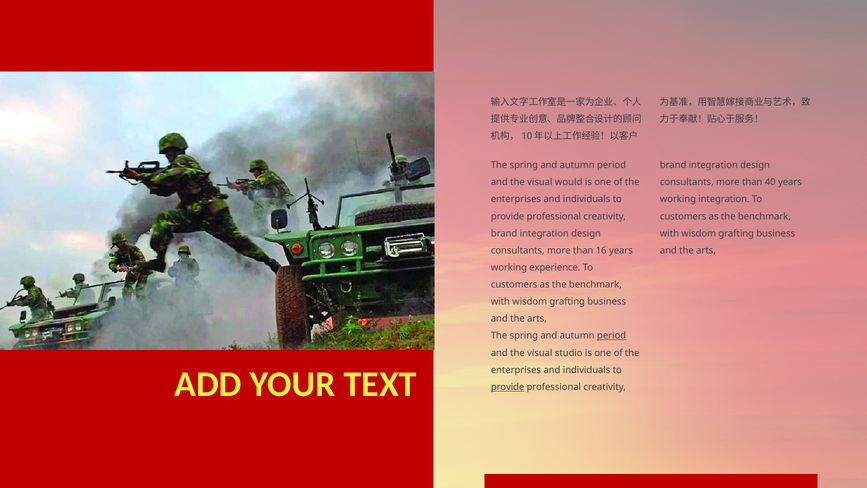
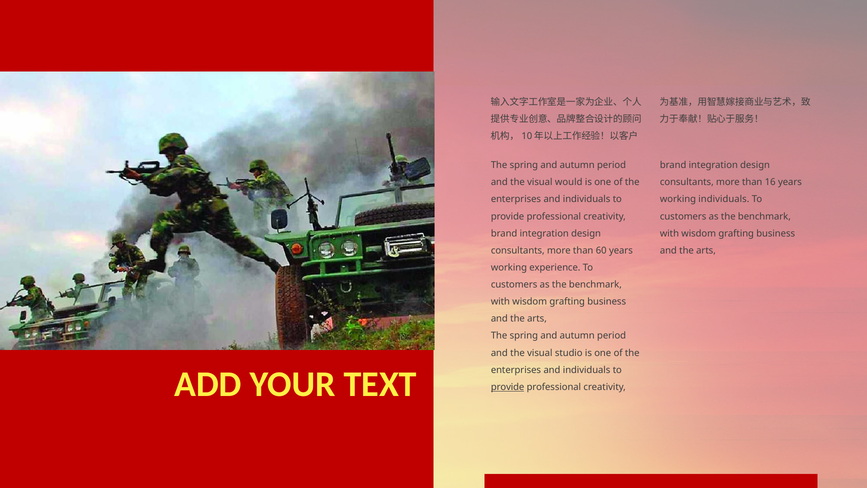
40: 40 -> 16
working integration: integration -> individuals
16: 16 -> 60
period at (612, 336) underline: present -> none
